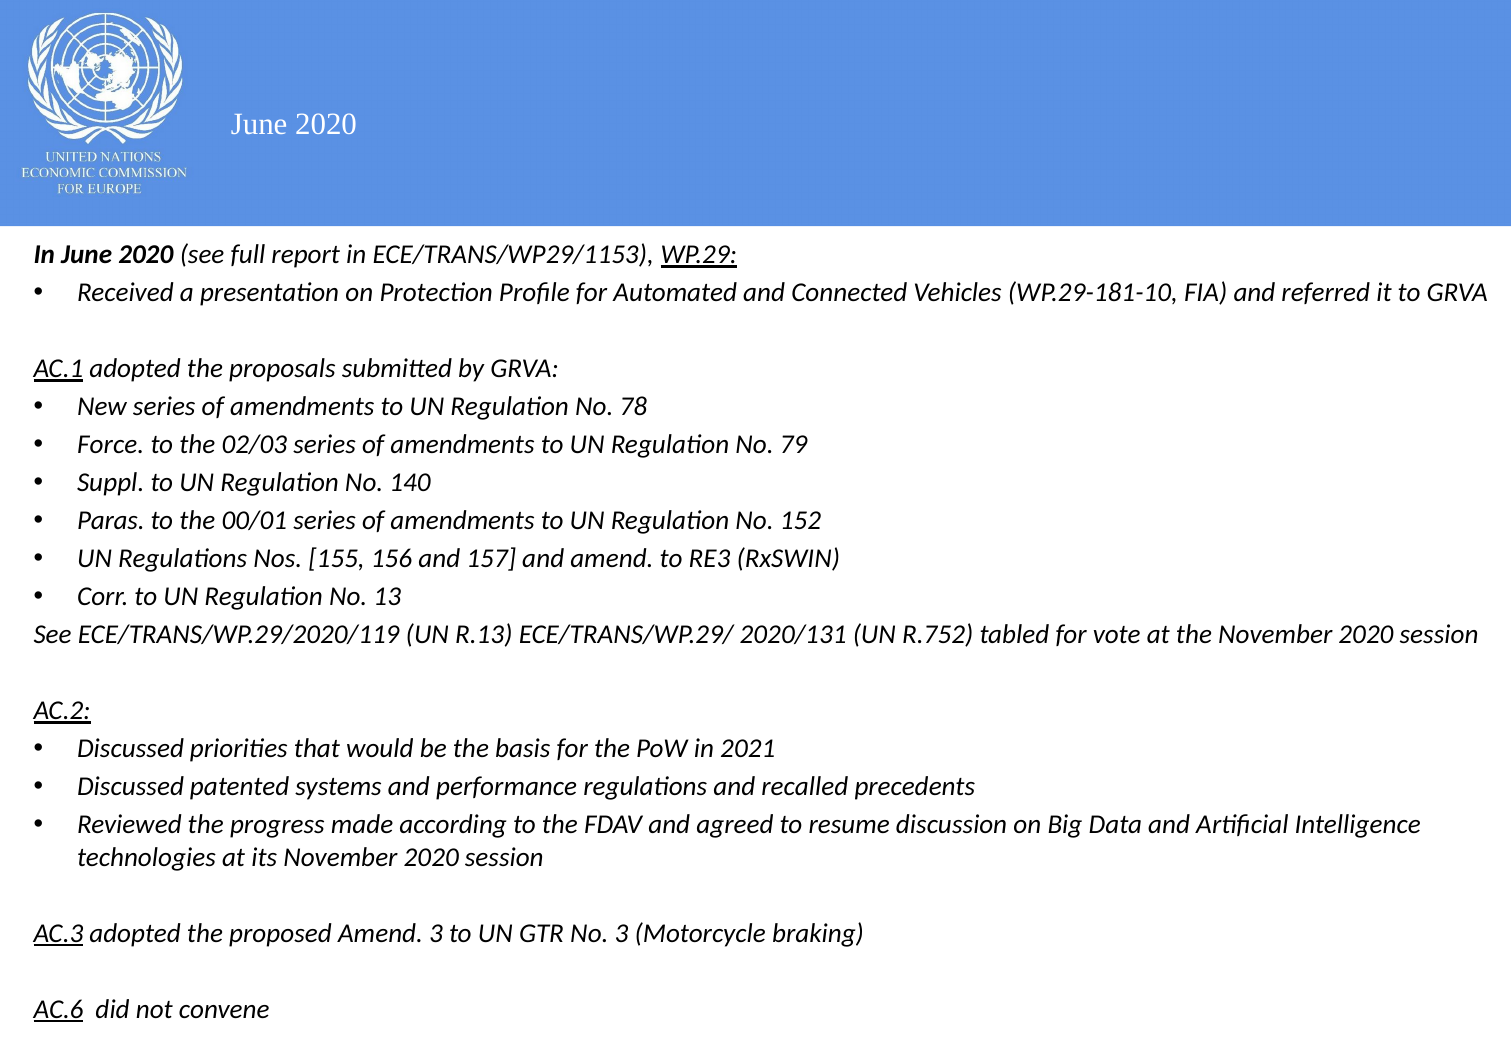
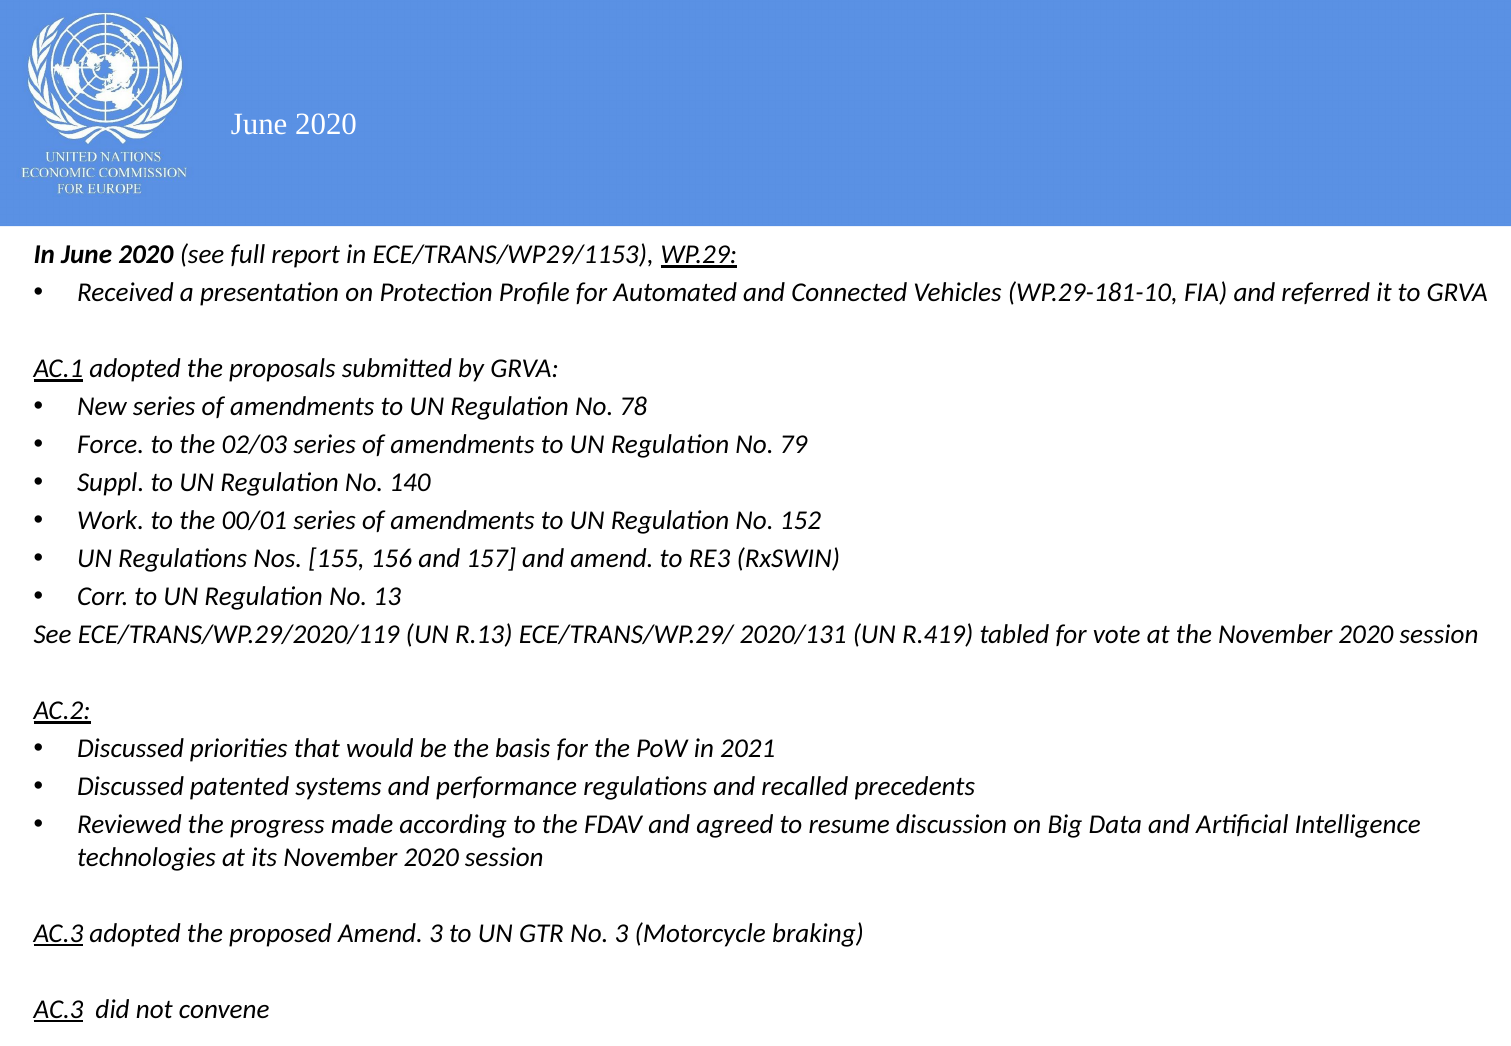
Paras: Paras -> Work
R.752: R.752 -> R.419
AC.6 at (58, 1009): AC.6 -> AC.3
